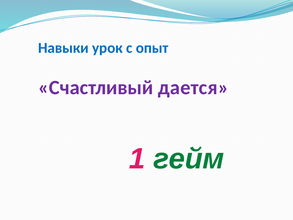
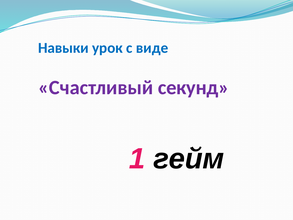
опыт: опыт -> виде
дается: дается -> секунд
гейм colour: green -> black
